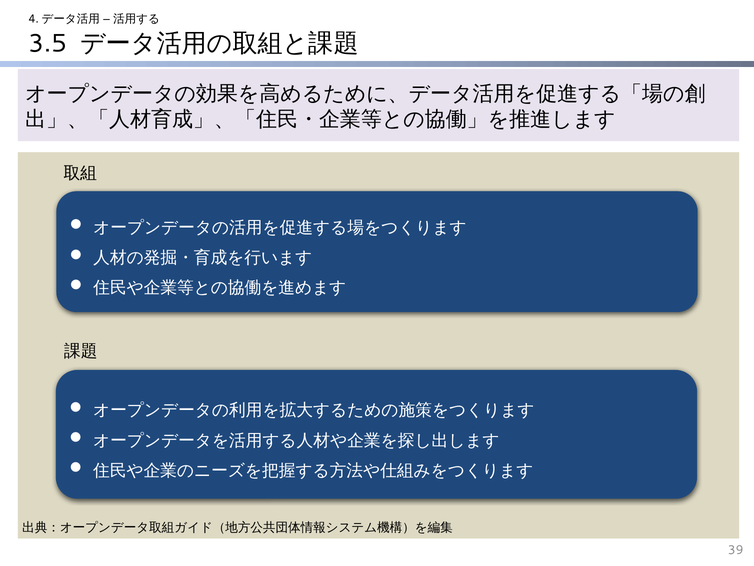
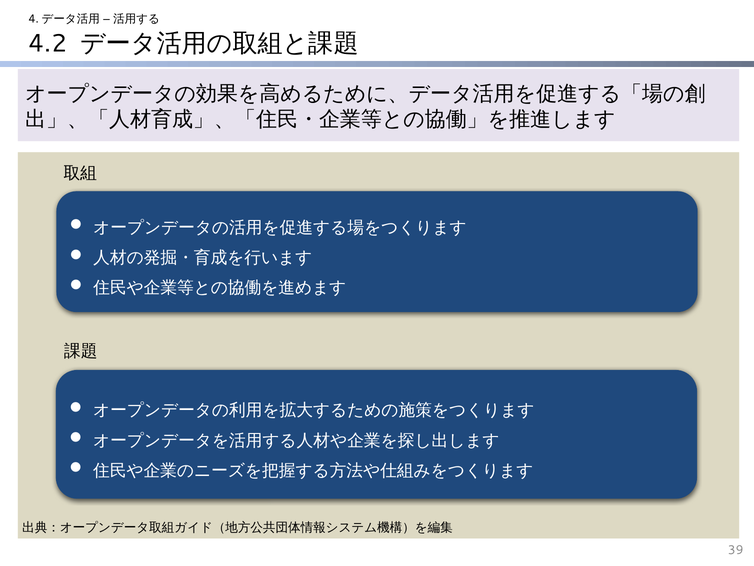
3.5: 3.5 -> 4.2
